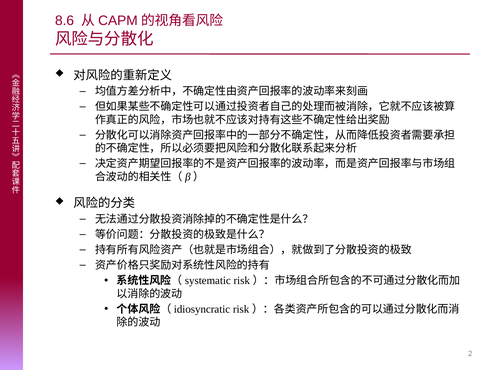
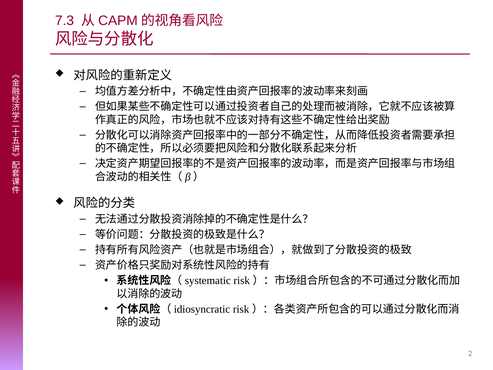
8.6: 8.6 -> 7.3
